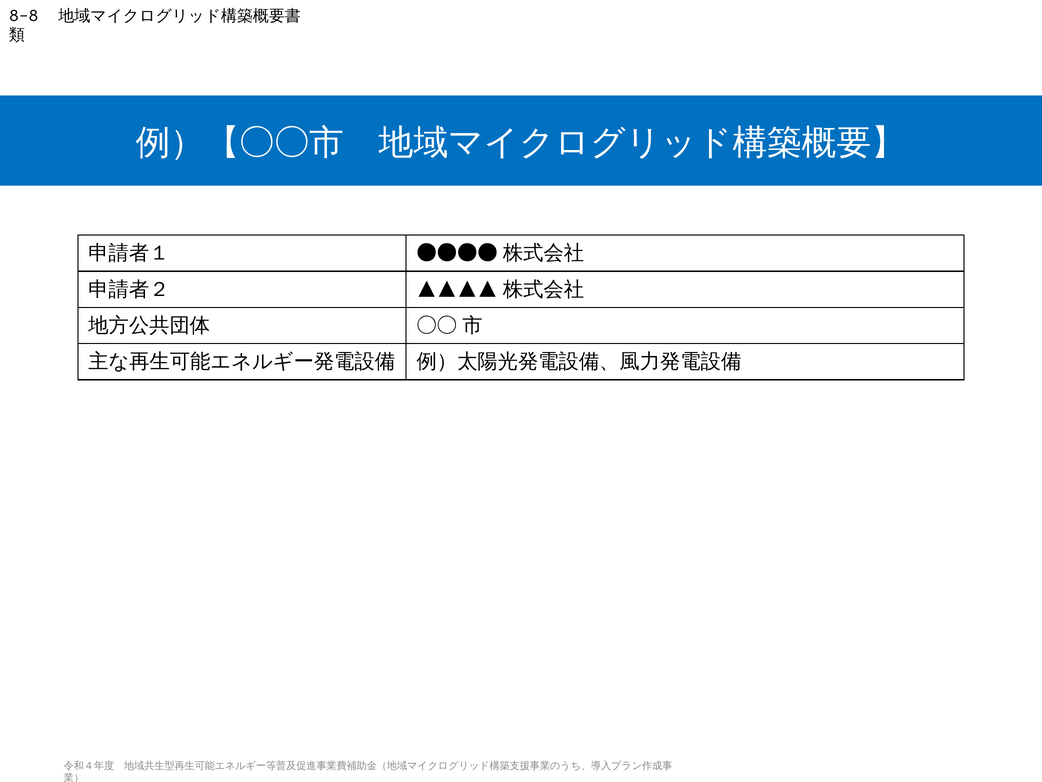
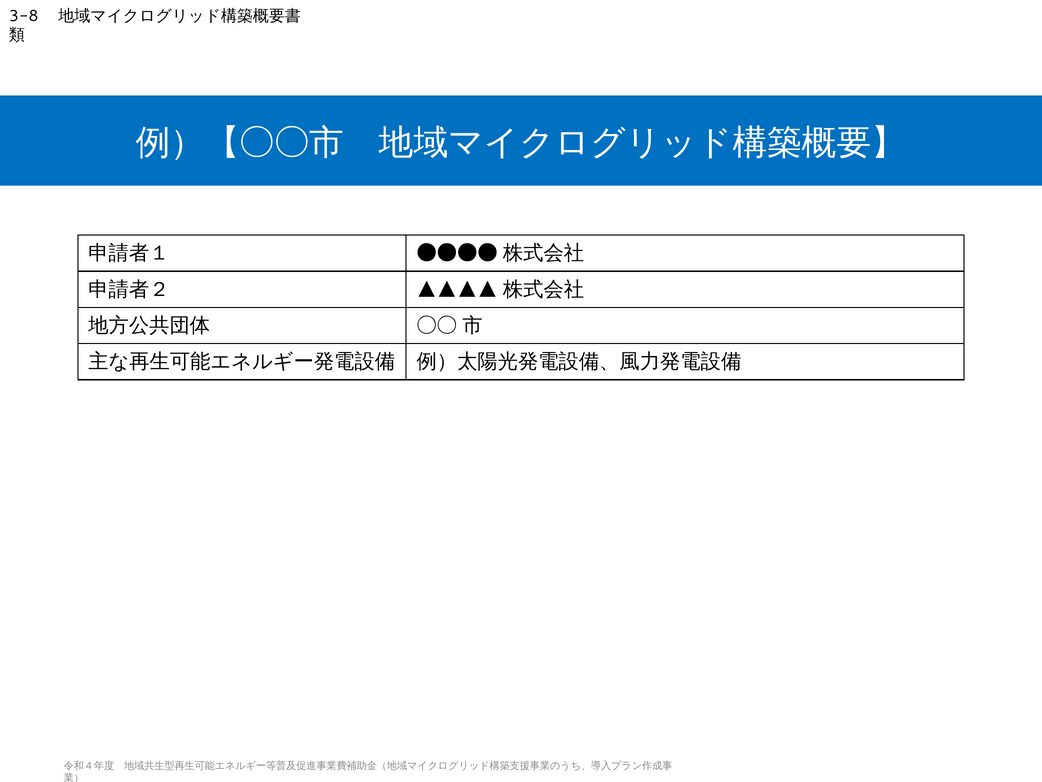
8-8: 8-8 -> 3-8
